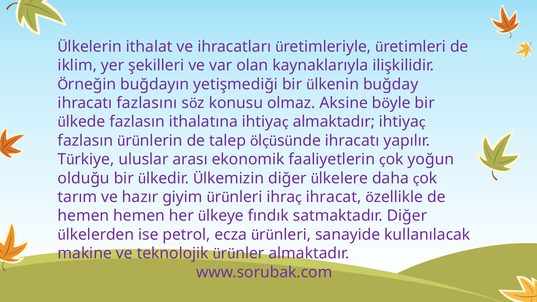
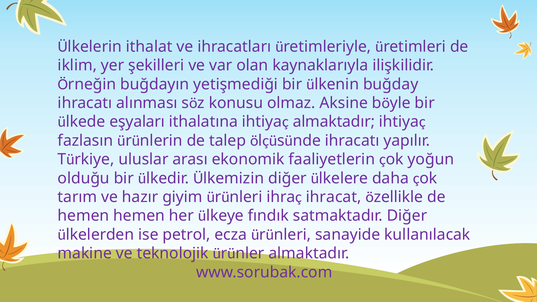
fazlasını: fazlasını -> alınması
fazlasın at (137, 122): fazlasın -> eşyaları
